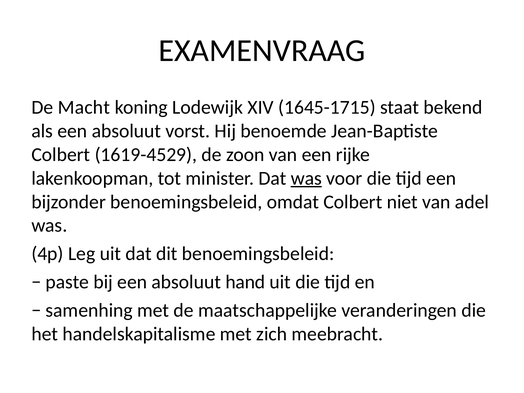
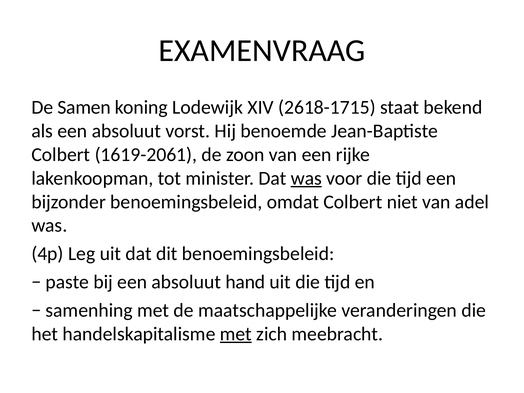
Macht: Macht -> Samen
1645-1715: 1645-1715 -> 2618-1715
1619-4529: 1619-4529 -> 1619-2061
met at (236, 334) underline: none -> present
